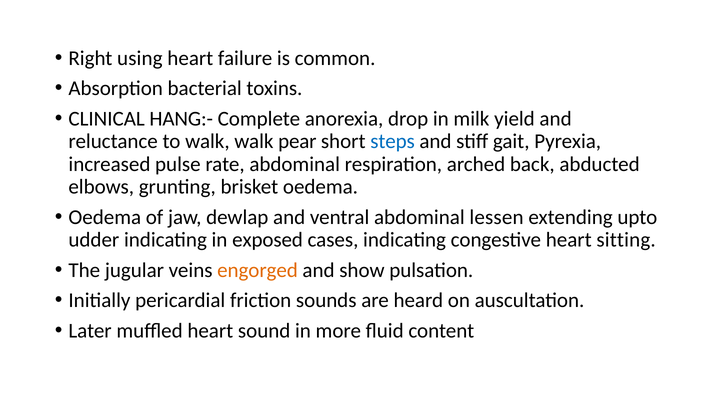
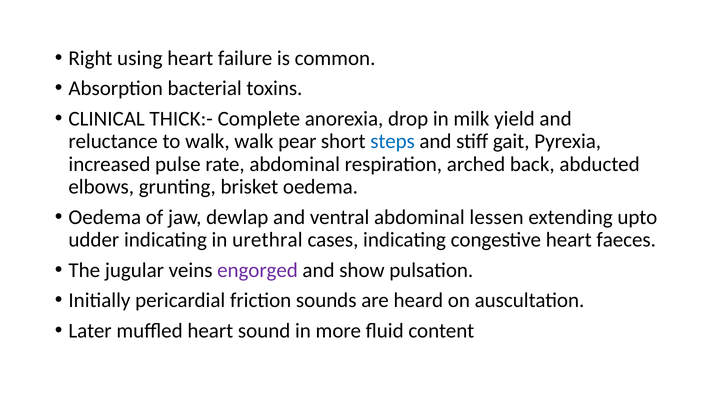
HANG:-: HANG:- -> THICK:-
exposed: exposed -> urethral
sitting: sitting -> faeces
engorged colour: orange -> purple
